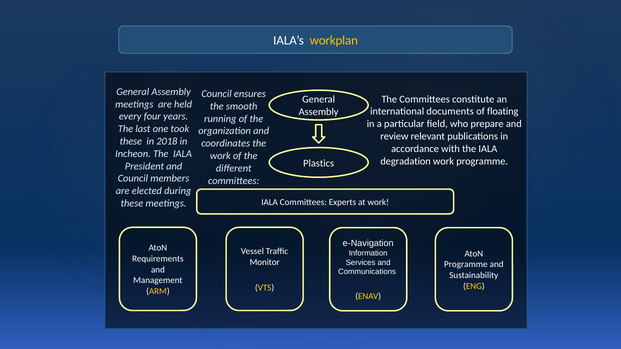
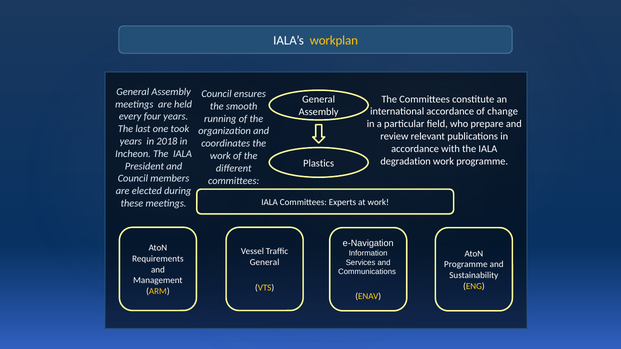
international documents: documents -> accordance
floating: floating -> change
these at (131, 141): these -> years
Monitor at (265, 263): Monitor -> General
